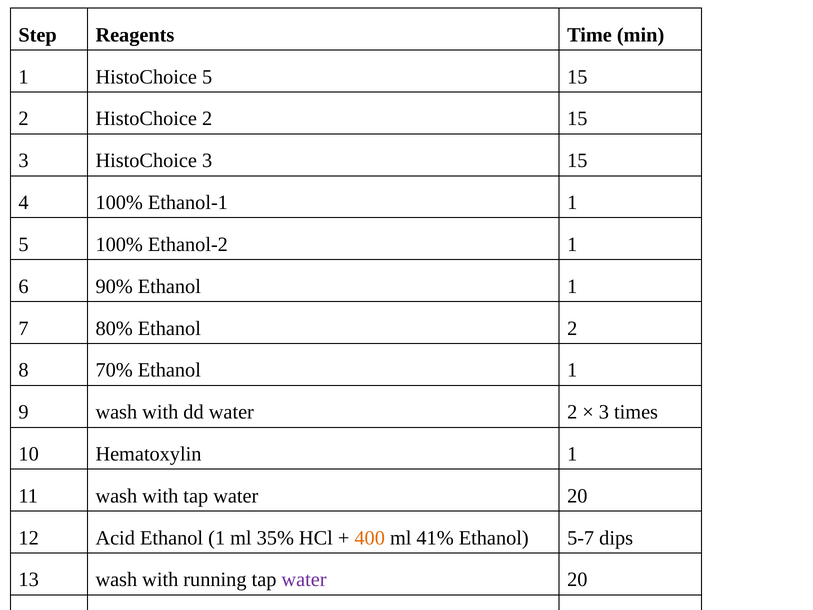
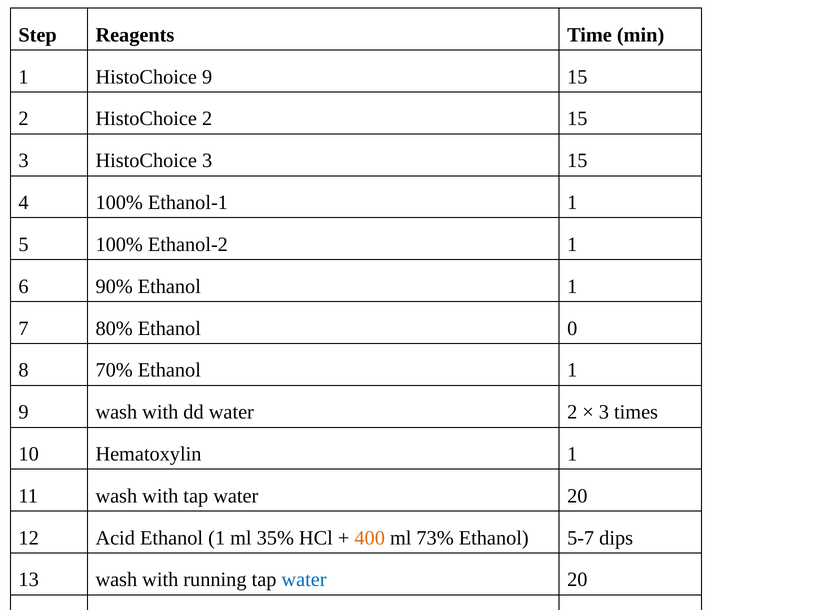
HistoChoice 5: 5 -> 9
Ethanol 2: 2 -> 0
41%: 41% -> 73%
water at (304, 580) colour: purple -> blue
